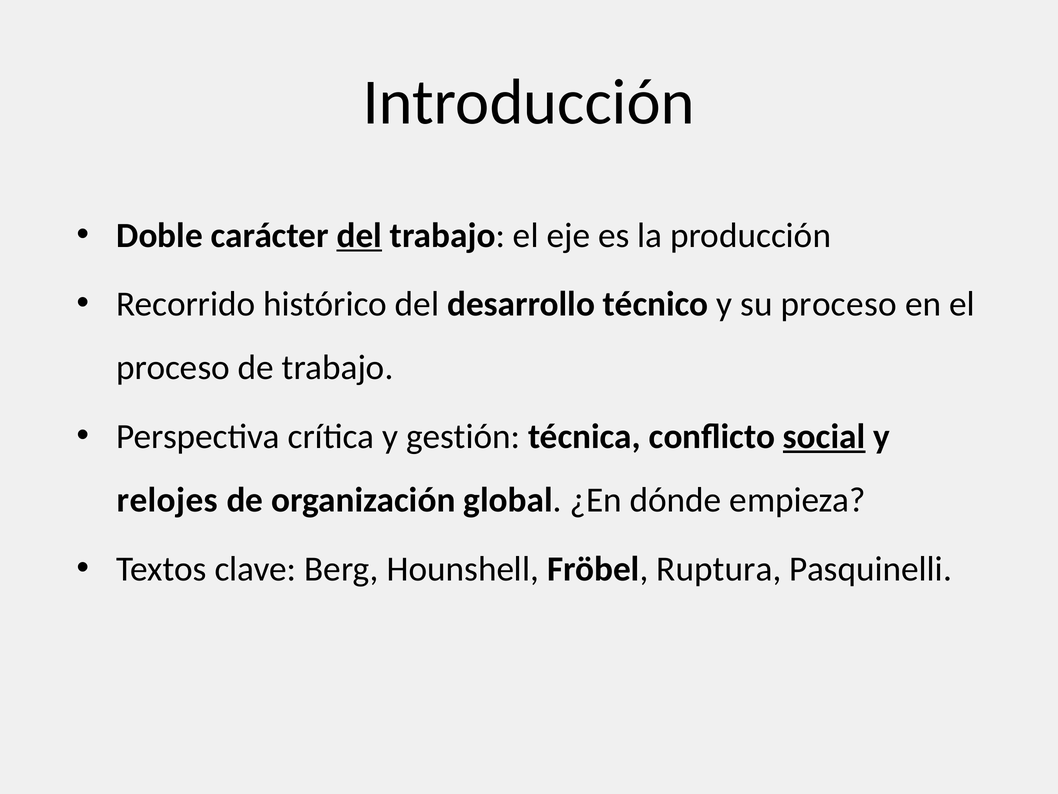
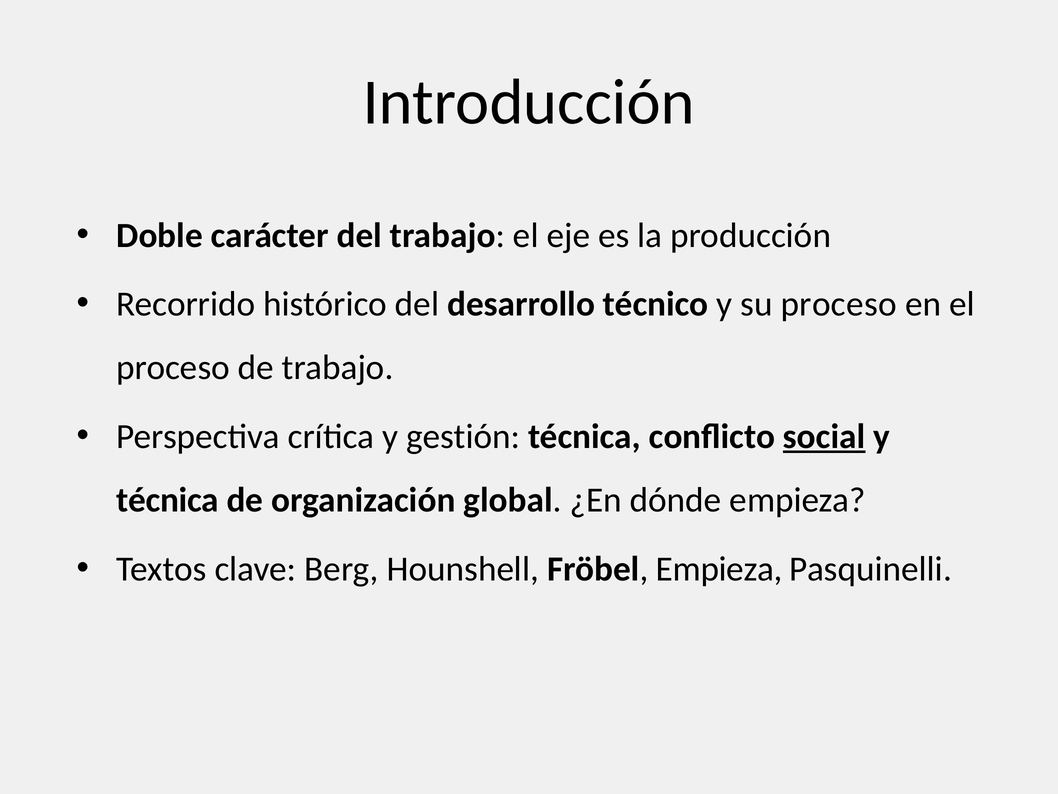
del at (359, 235) underline: present -> none
relojes at (167, 500): relojes -> técnica
Fröbel Ruptura: Ruptura -> Empieza
